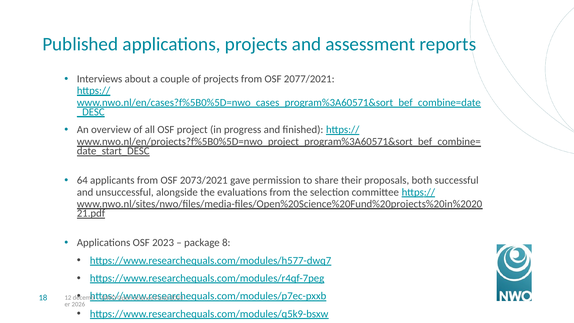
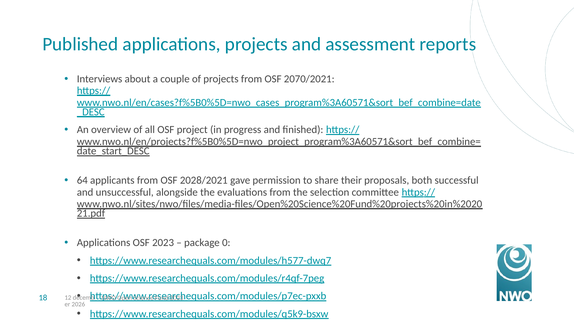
2077/2021: 2077/2021 -> 2070/2021
2073/2021: 2073/2021 -> 2028/2021
8: 8 -> 0
